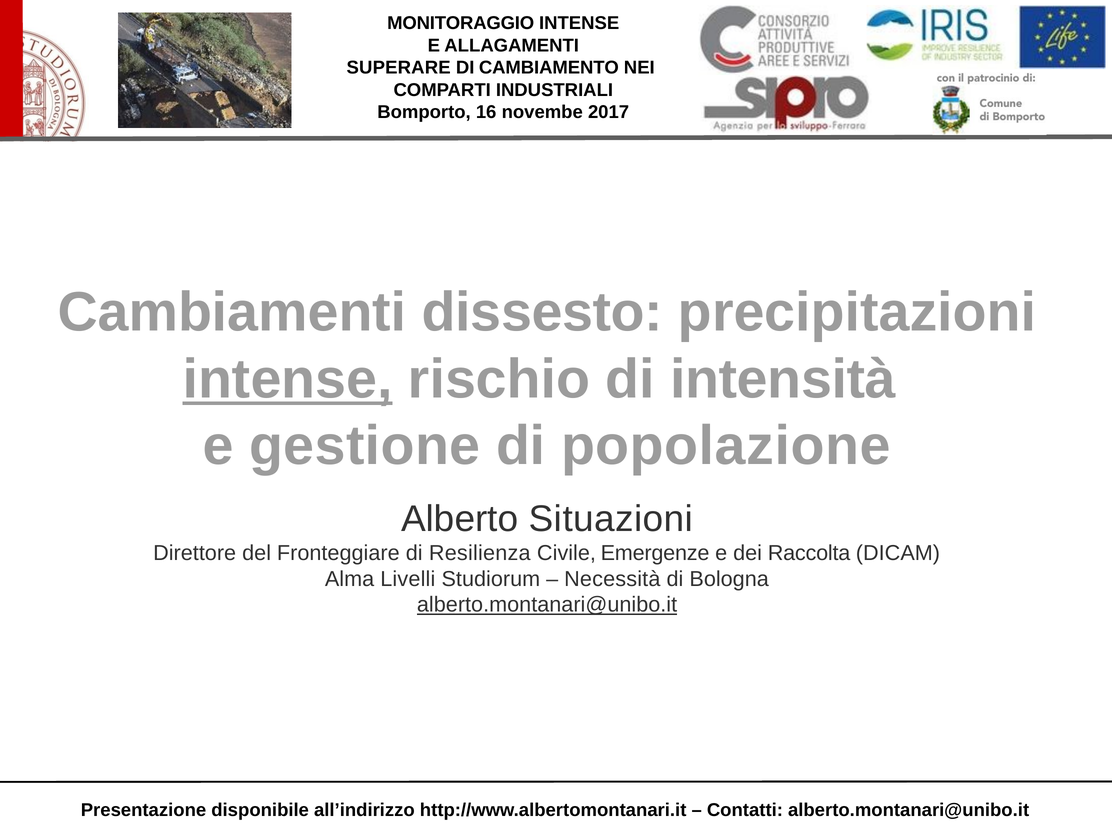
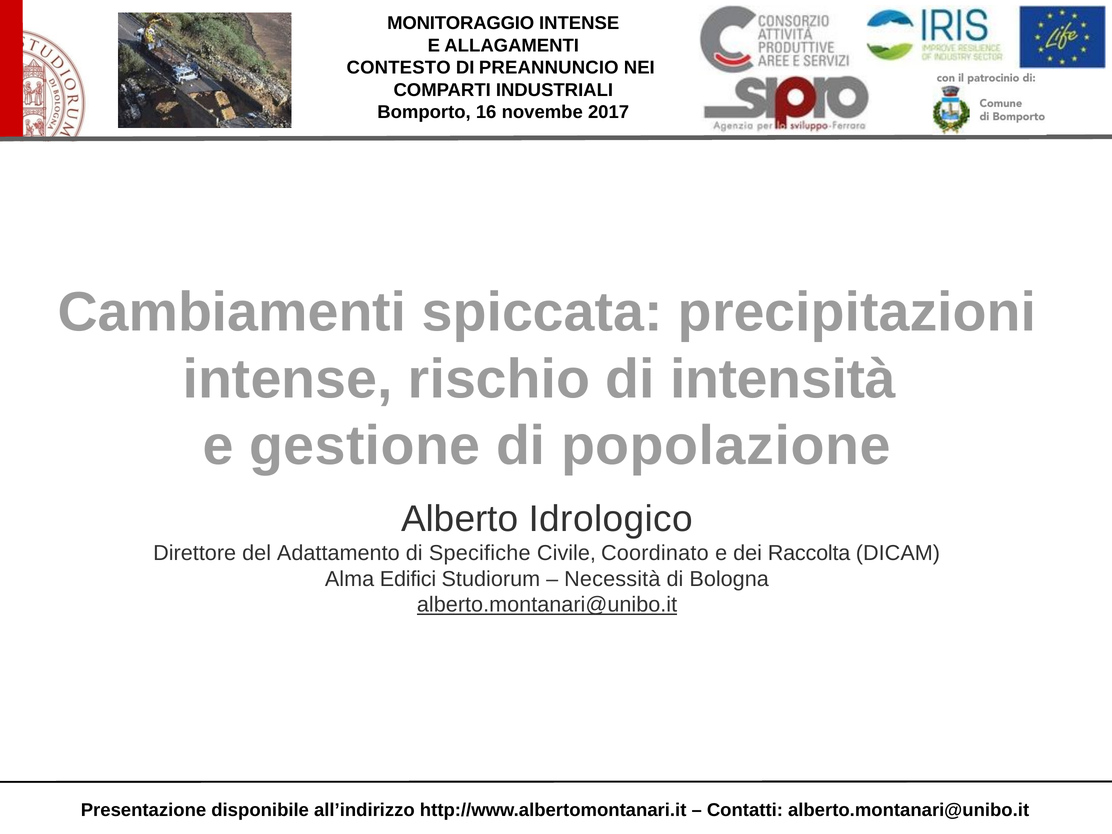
SUPERARE: SUPERARE -> CONTESTO
CAMBIAMENTO: CAMBIAMENTO -> PREANNUNCIO
dissesto: dissesto -> spiccata
intense at (288, 379) underline: present -> none
Situazioni: Situazioni -> Idrologico
Fronteggiare: Fronteggiare -> Adattamento
Resilienza: Resilienza -> Specifiche
Emergenze: Emergenze -> Coordinato
Livelli: Livelli -> Edifici
